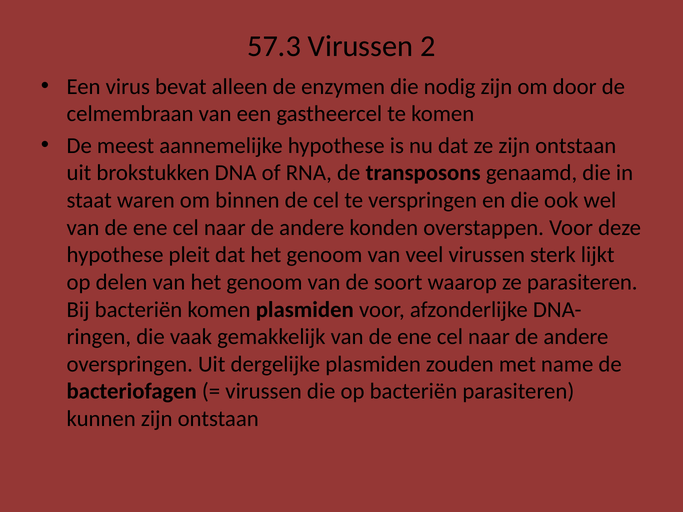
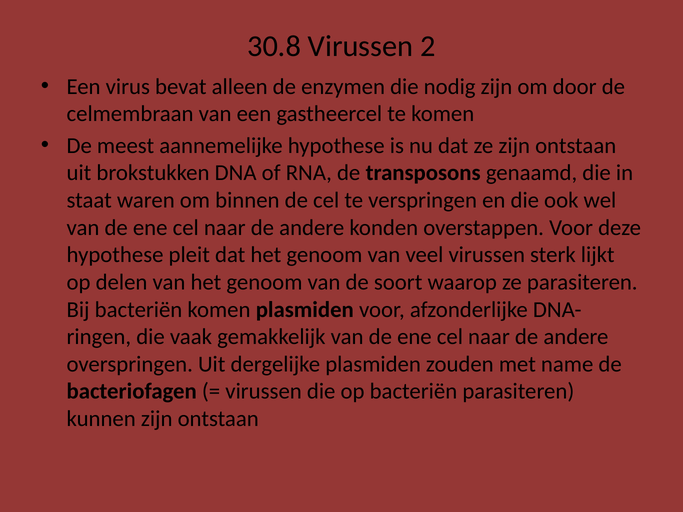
57.3: 57.3 -> 30.8
